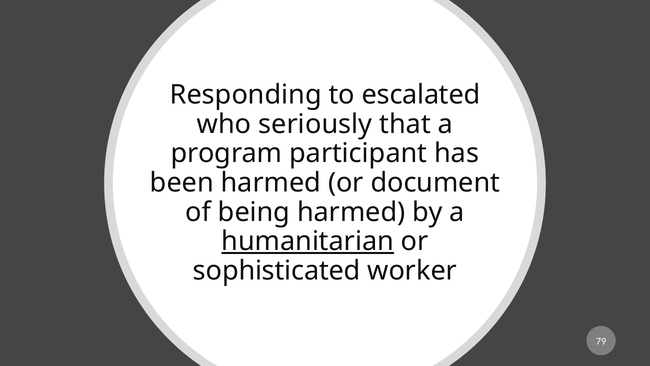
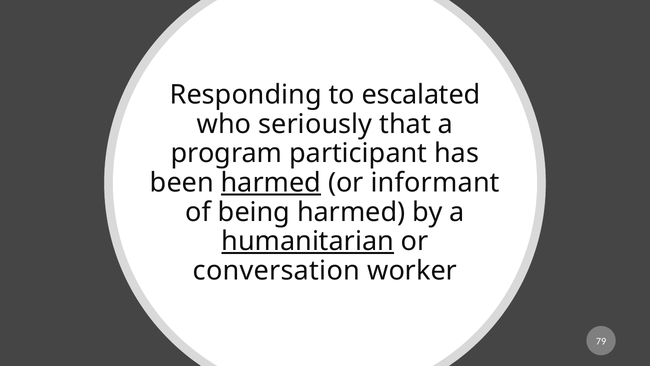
harmed at (271, 183) underline: none -> present
document: document -> informant
sophisticated: sophisticated -> conversation
